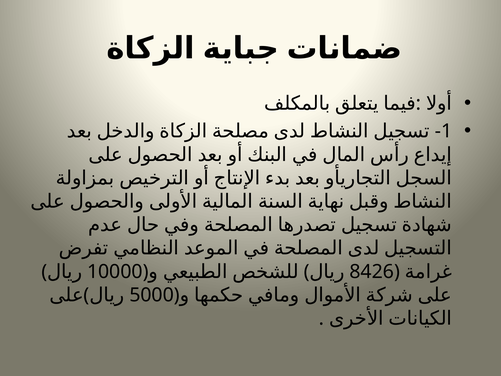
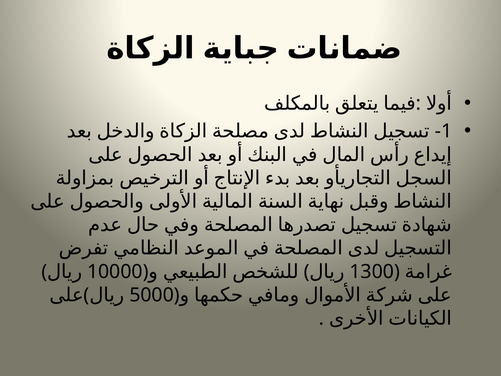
8426: 8426 -> 1300
